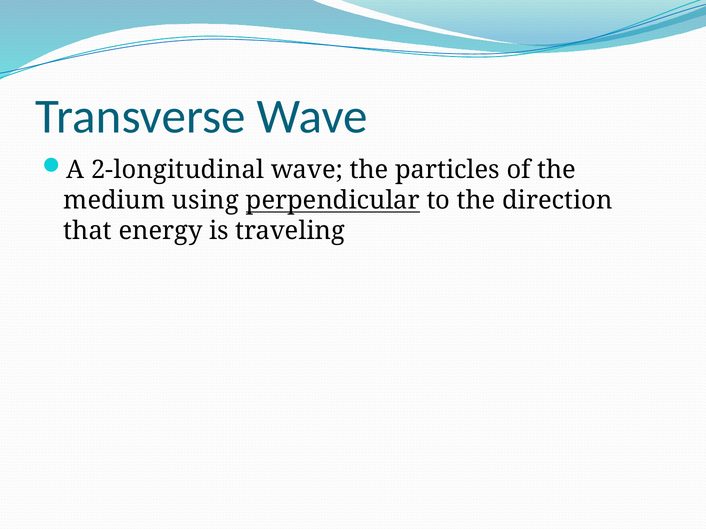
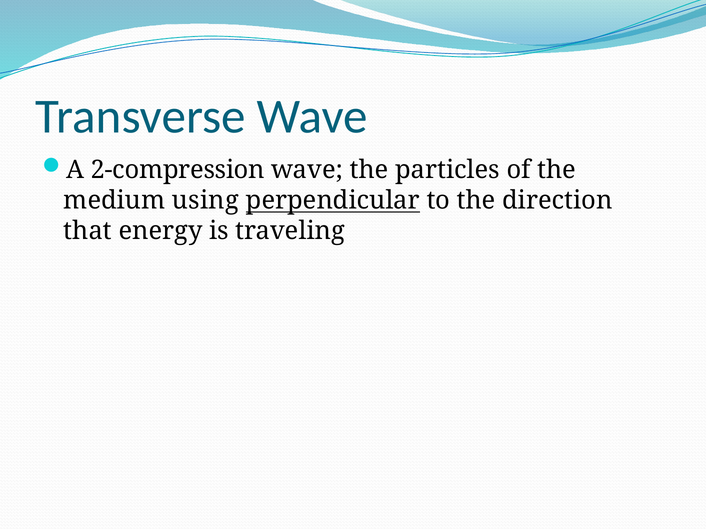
2-longitudinal: 2-longitudinal -> 2-compression
